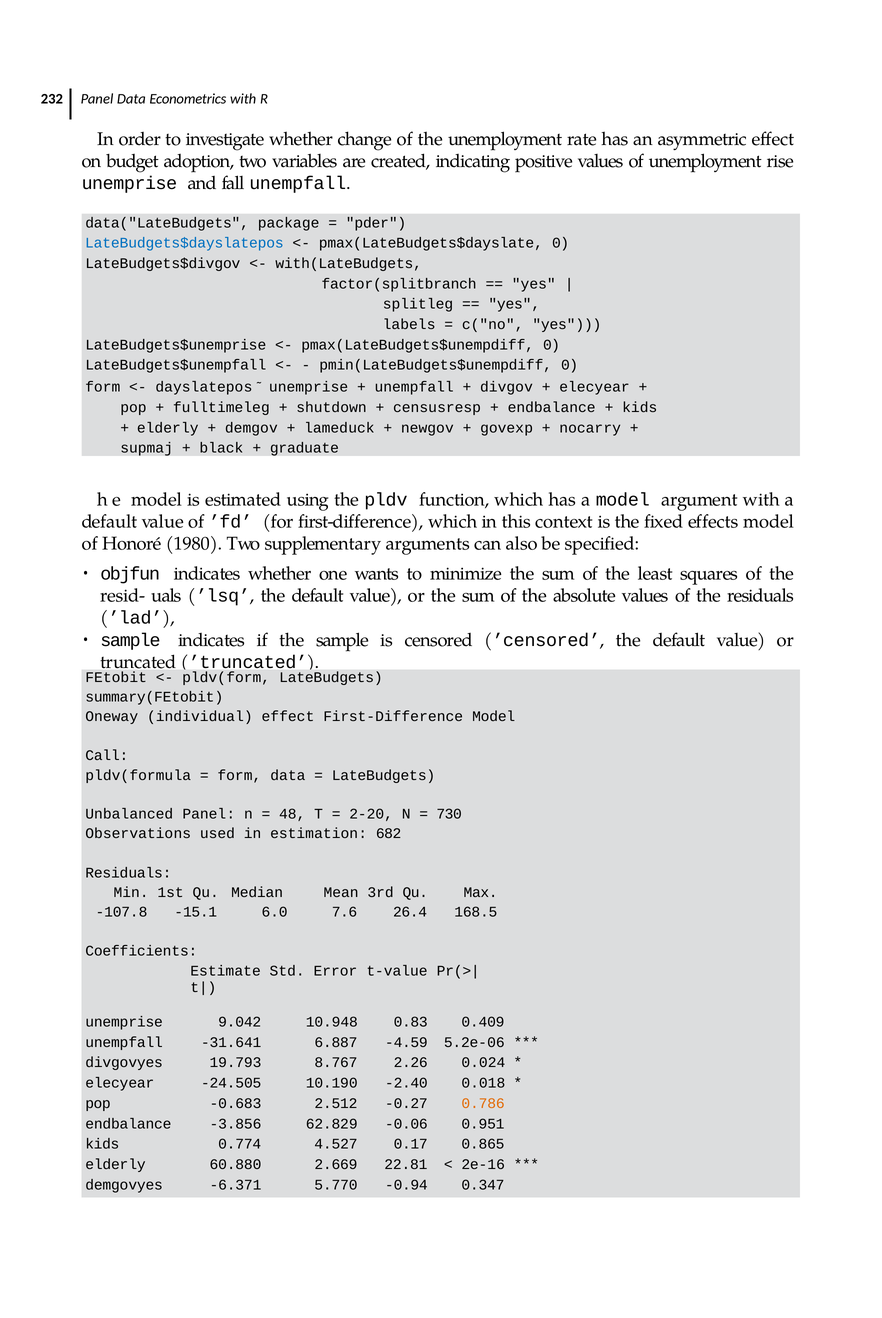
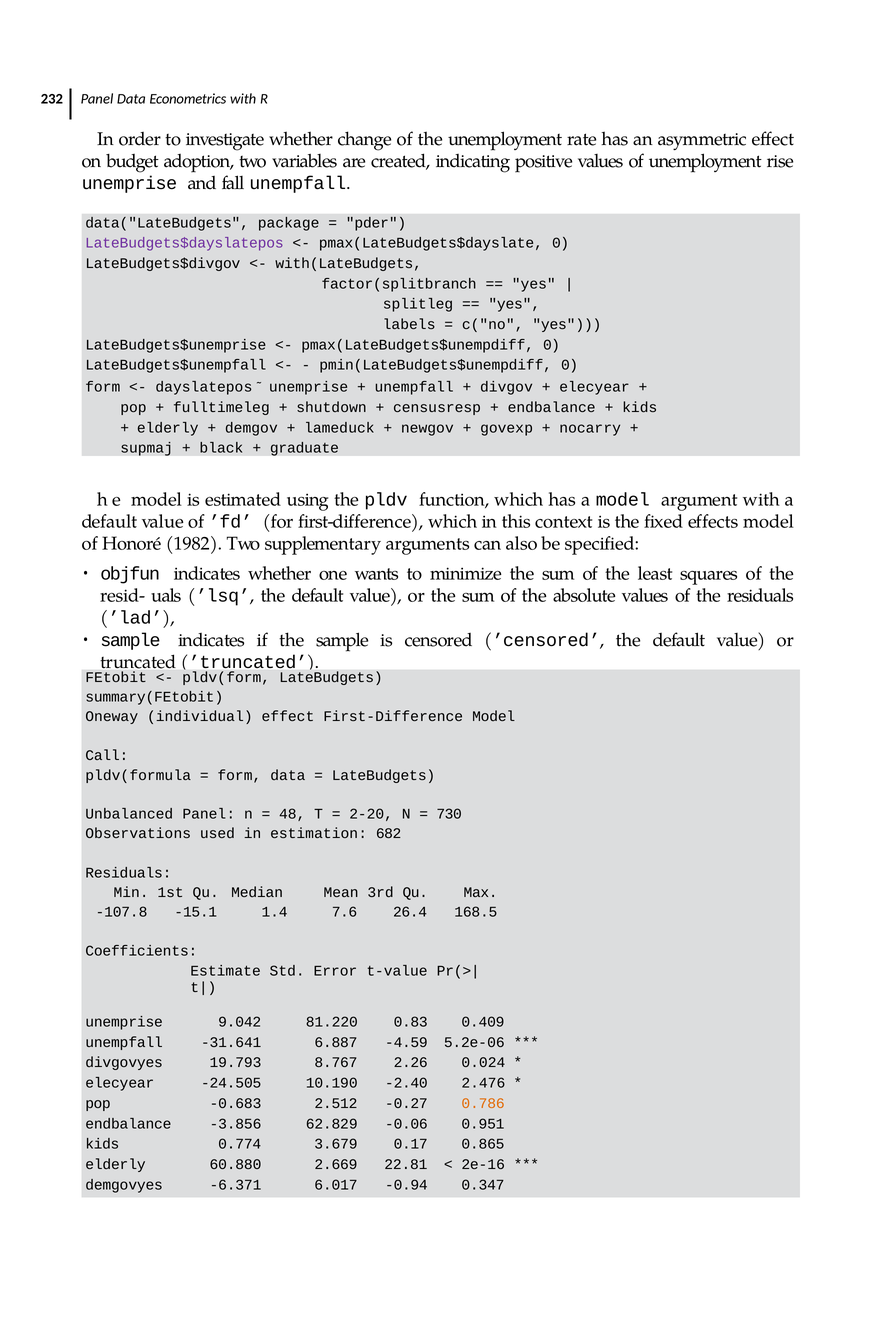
LateBudgets$dayslatepos colour: blue -> purple
1980: 1980 -> 1982
6.0: 6.0 -> 1.4
10.948: 10.948 -> 81.220
0.018: 0.018 -> 2.476
4.527: 4.527 -> 3.679
5.770: 5.770 -> 6.017
